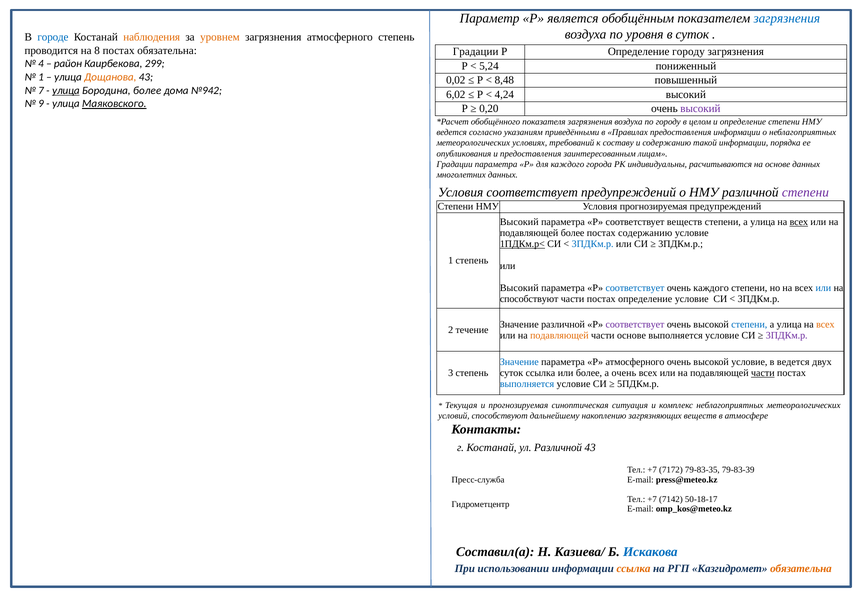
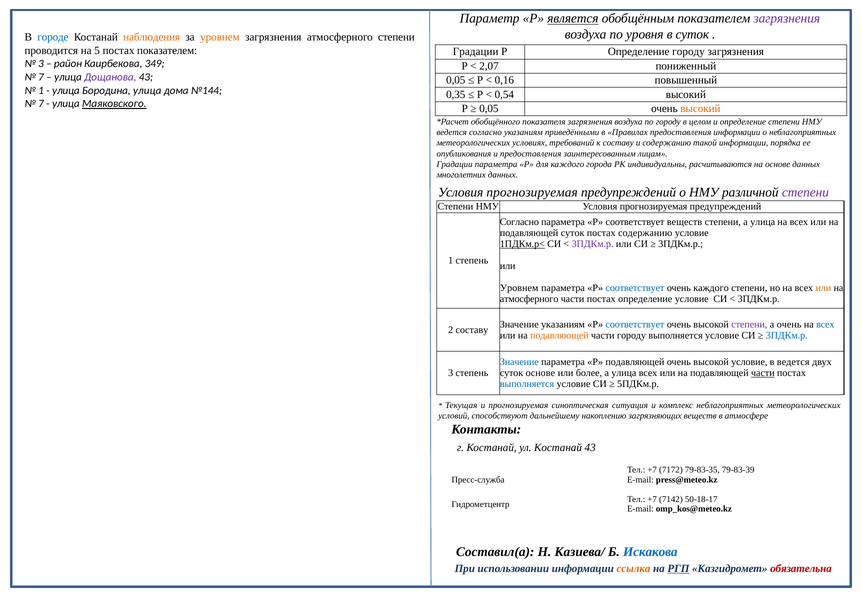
является underline: none -> present
загрязнения at (787, 19) colour: blue -> purple
атмосферного степень: степень -> степени
8: 8 -> 5
постах обязательна: обязательна -> показателем
4 at (41, 64): 4 -> 3
299: 299 -> 349
5,24: 5,24 -> 2,07
1 at (41, 77): 1 -> 7
Дощанова colour: orange -> purple
0,02 at (456, 80): 0,02 -> 0,05
8,48: 8,48 -> 0,16
7 at (41, 90): 7 -> 1
улица at (66, 90) underline: present -> none
Бородина более: более -> улица
№942: №942 -> №144
6,02: 6,02 -> 0,35
4,24: 4,24 -> 0,54
9 at (41, 104): 9 -> 7
0,20 at (489, 109): 0,20 -> 0,05
высокий at (700, 109) colour: purple -> orange
соответствует at (532, 192): соответствует -> прогнозируемая
Высокий at (519, 222): Высокий -> Согласно
всех at (799, 222) underline: present -> none
подавляющей более: более -> суток
3ПДКм.р at (593, 244) colour: blue -> purple
Высокий at (519, 288): Высокий -> Уровнем
или at (823, 288) colour: blue -> orange
способствуют at (529, 299): способствуют -> атмосферного
Значение различной: различной -> указаниям
соответствует at (635, 324) colour: purple -> blue
степени at (749, 324) colour: blue -> purple
улица at (789, 324): улица -> очень
всех at (825, 324) colour: orange -> blue
2 течение: течение -> составу
части основе: основе -> городу
3ПДКм.р at (787, 335) colour: purple -> blue
Р атмосферного: атмосферного -> подавляющей
суток ссылка: ссылка -> основе
более а очень: очень -> улица
ул Различной: Различной -> Костанай
РГП underline: none -> present
обязательна at (801, 568) colour: orange -> red
